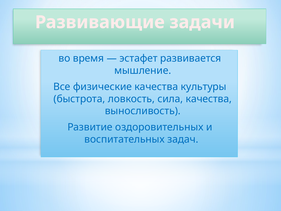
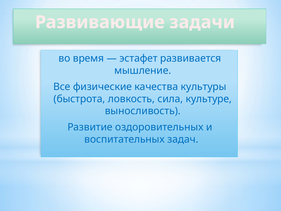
сила качества: качества -> культуре
